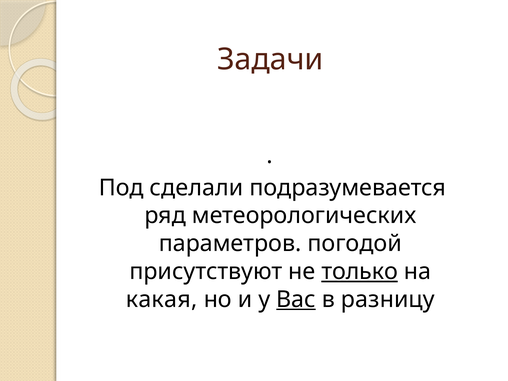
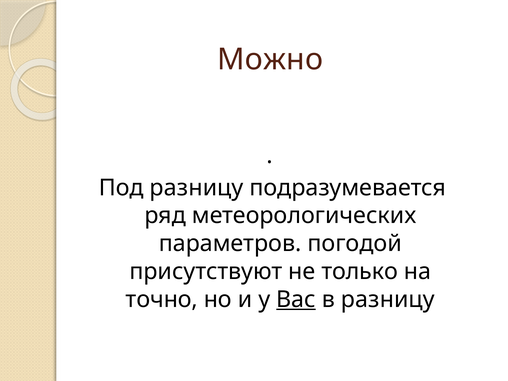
Задачи: Задачи -> Можно
Под сделали: сделали -> разницу
только underline: present -> none
какая: какая -> точно
